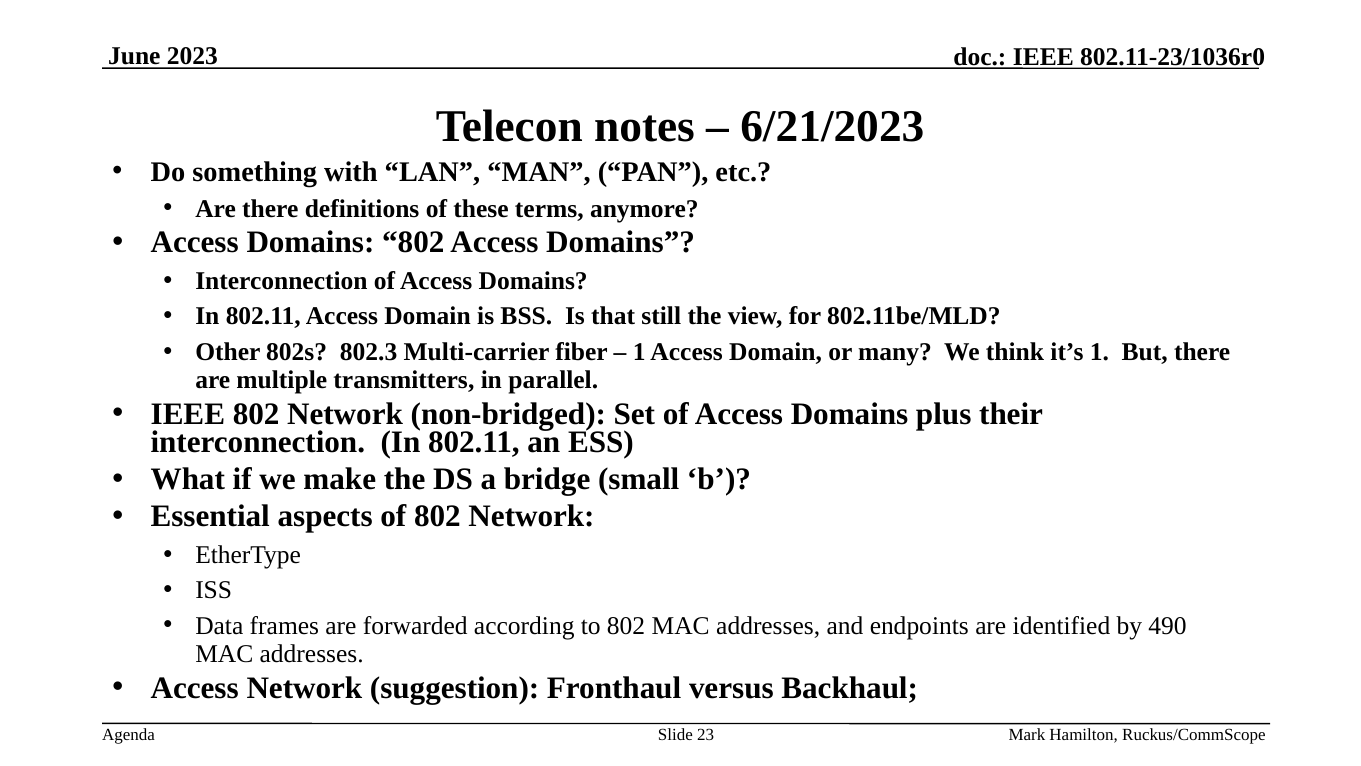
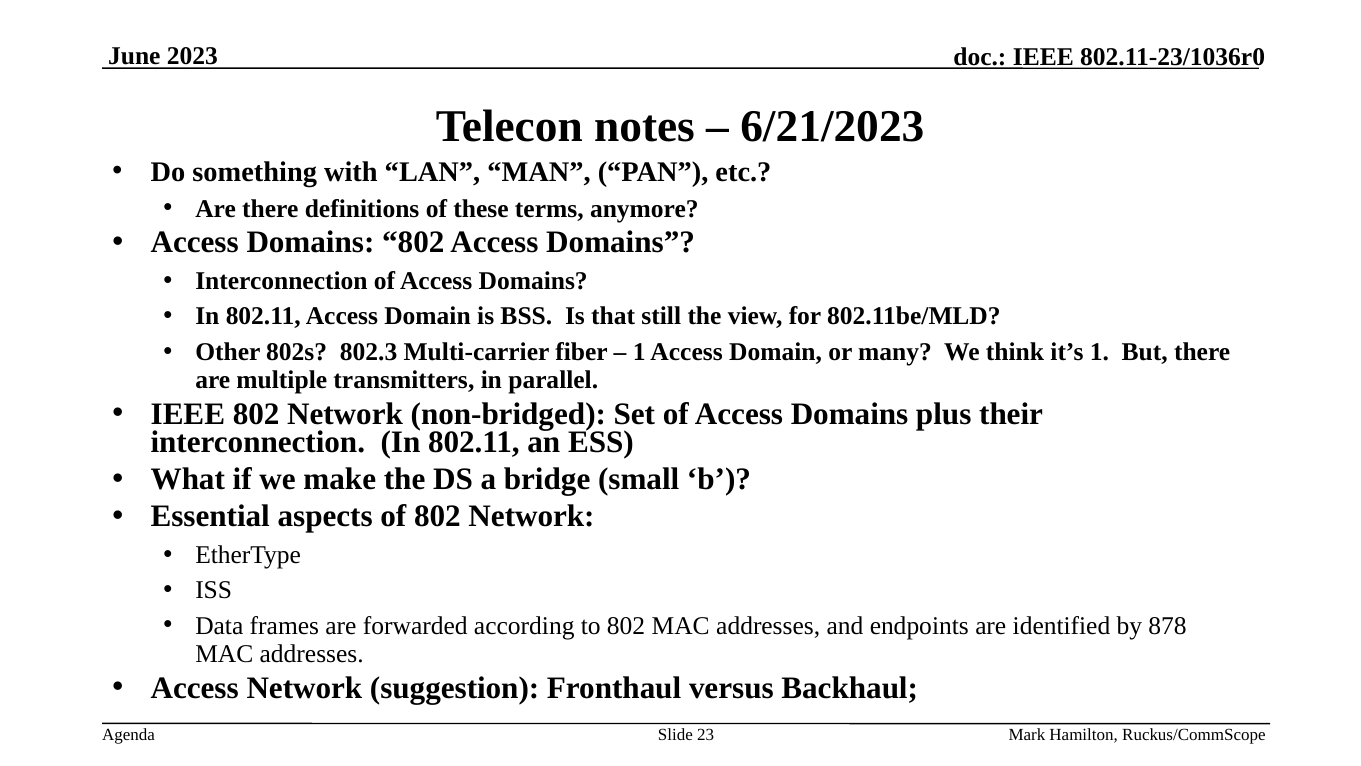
490: 490 -> 878
